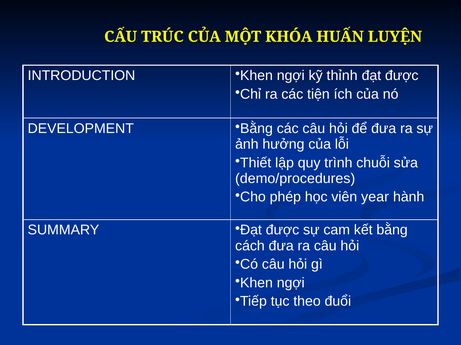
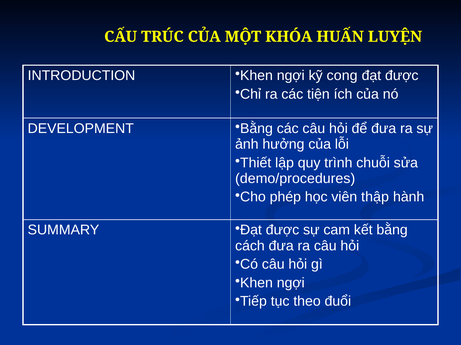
thỉnh: thỉnh -> cong
year: year -> thập
